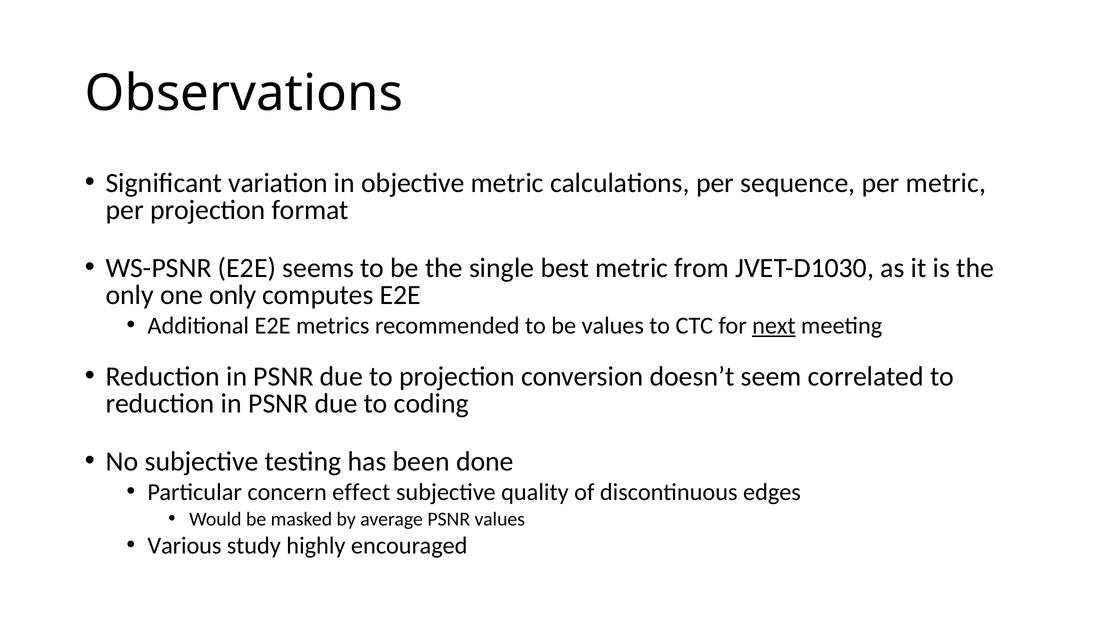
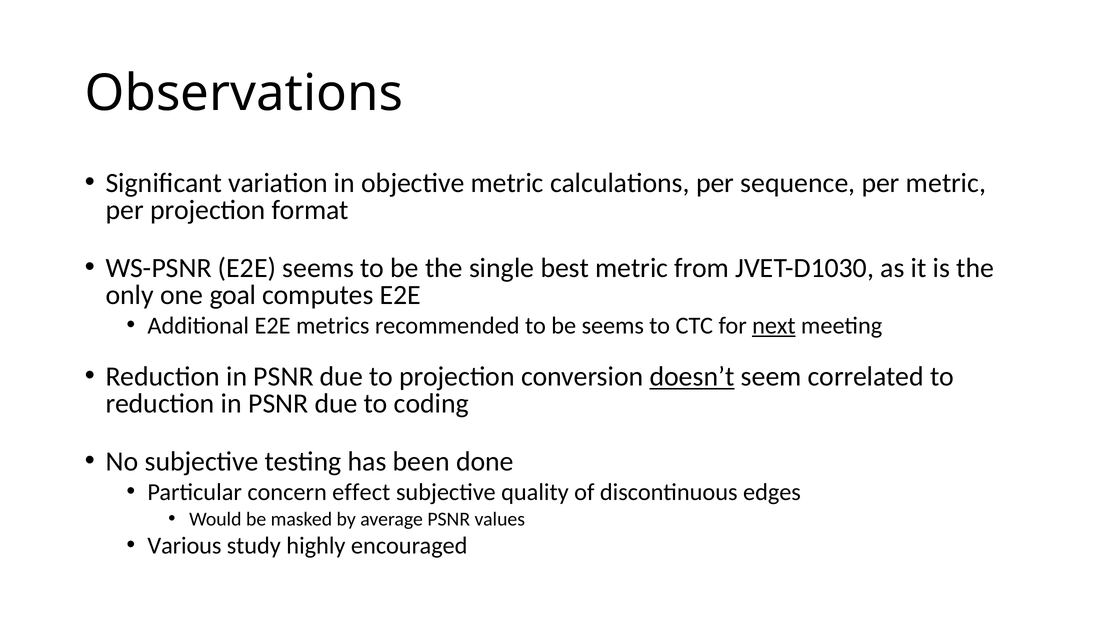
one only: only -> goal
be values: values -> seems
doesn’t underline: none -> present
